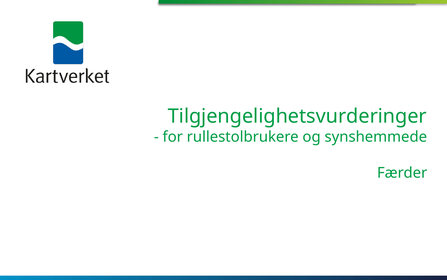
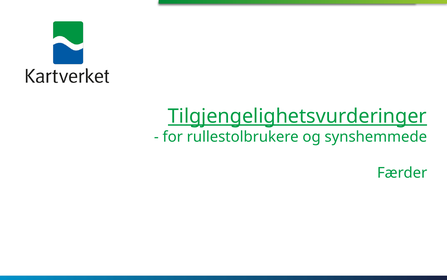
Tilgjengelighetsvurderinger underline: none -> present
